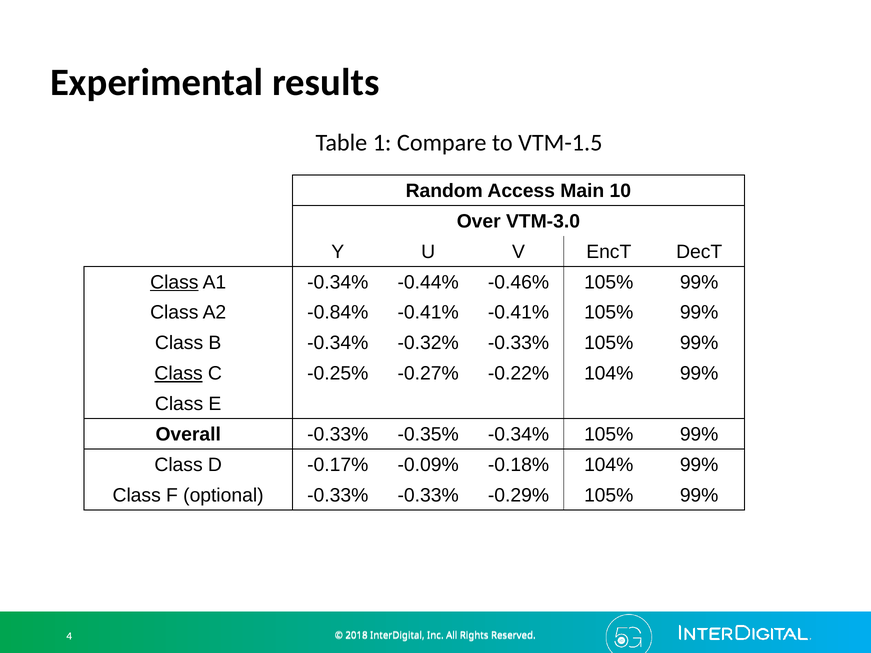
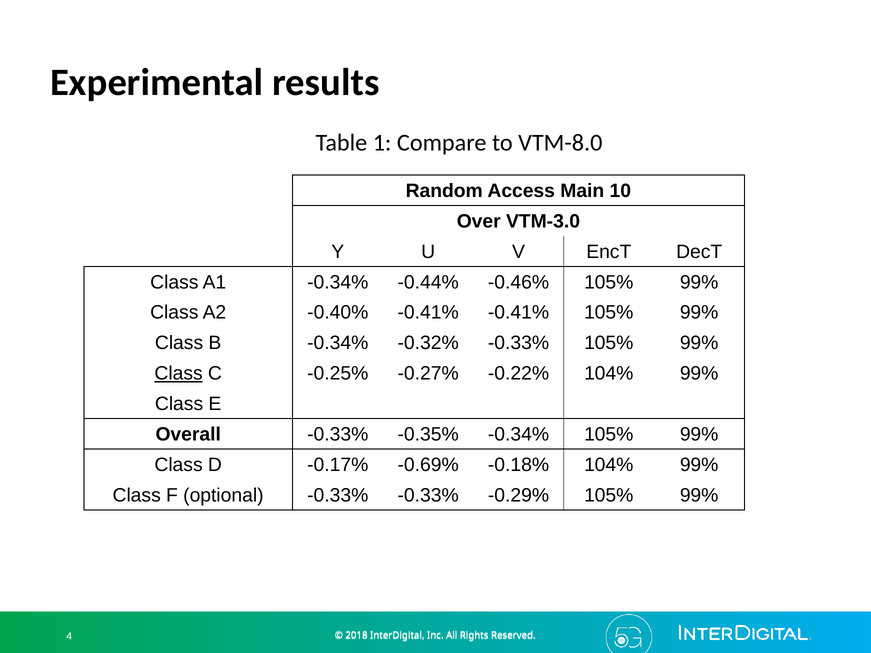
VTM-1.5: VTM-1.5 -> VTM-8.0
Class at (174, 282) underline: present -> none
-0.84%: -0.84% -> -0.40%
-0.09%: -0.09% -> -0.69%
